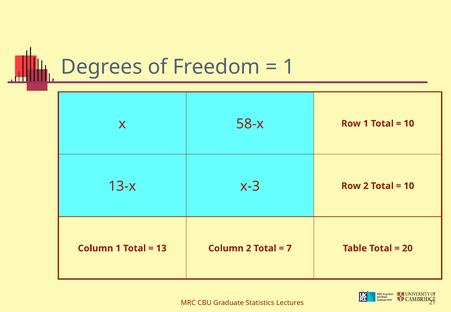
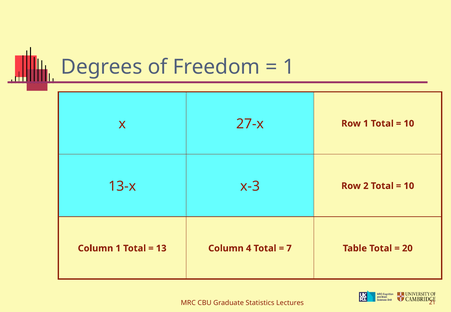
58-x: 58-x -> 27-x
Column 2: 2 -> 4
